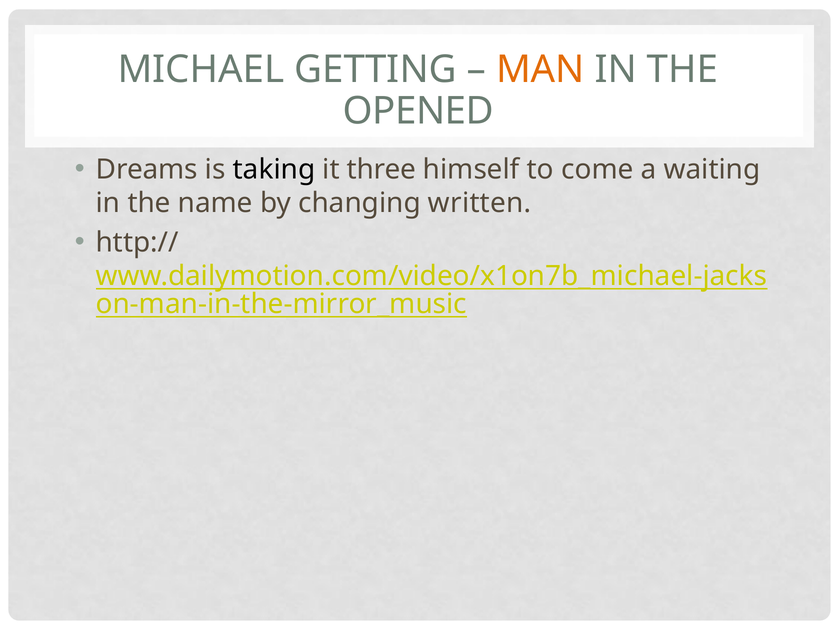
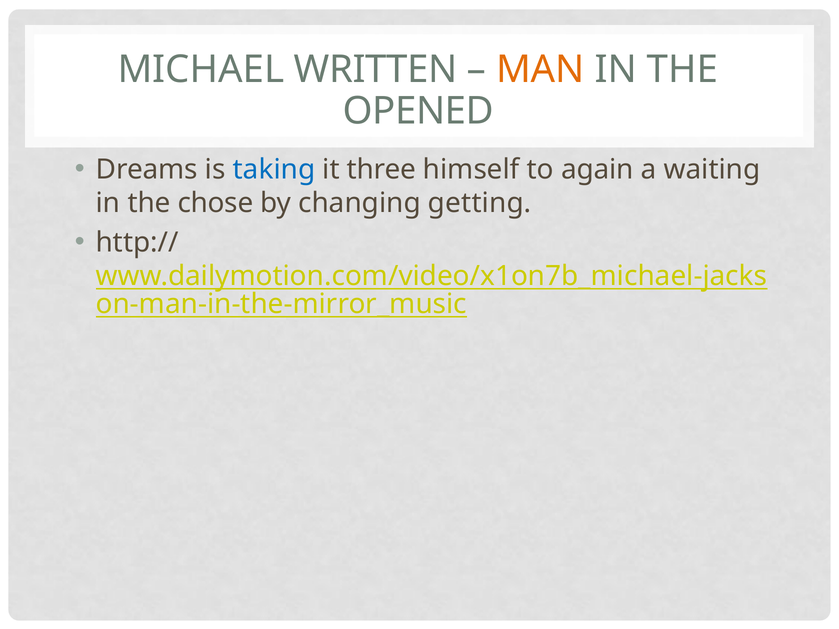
GETTING: GETTING -> WRITTEN
taking colour: black -> blue
come: come -> again
name: name -> chose
written: written -> getting
